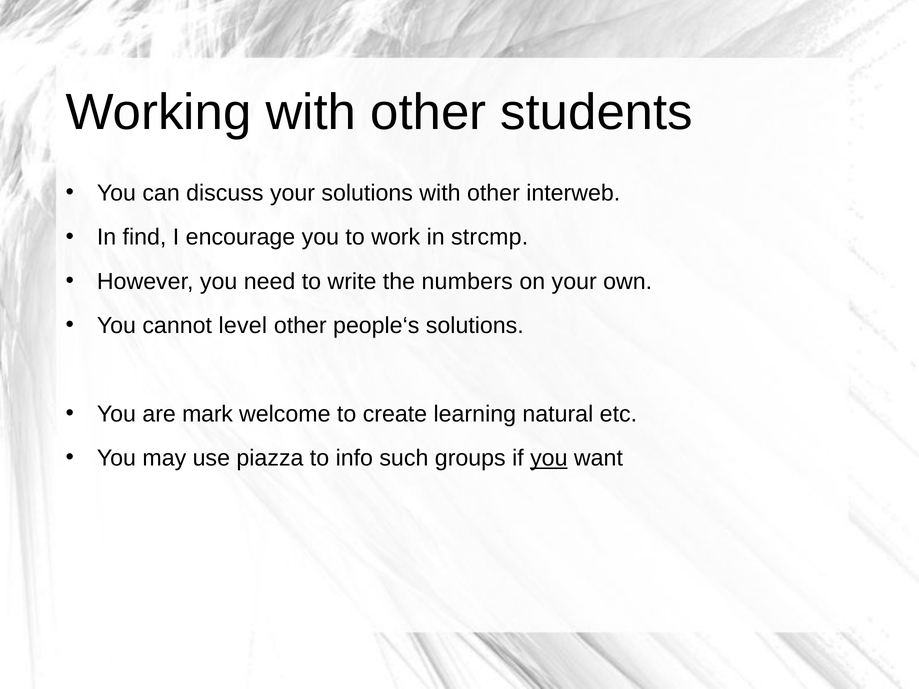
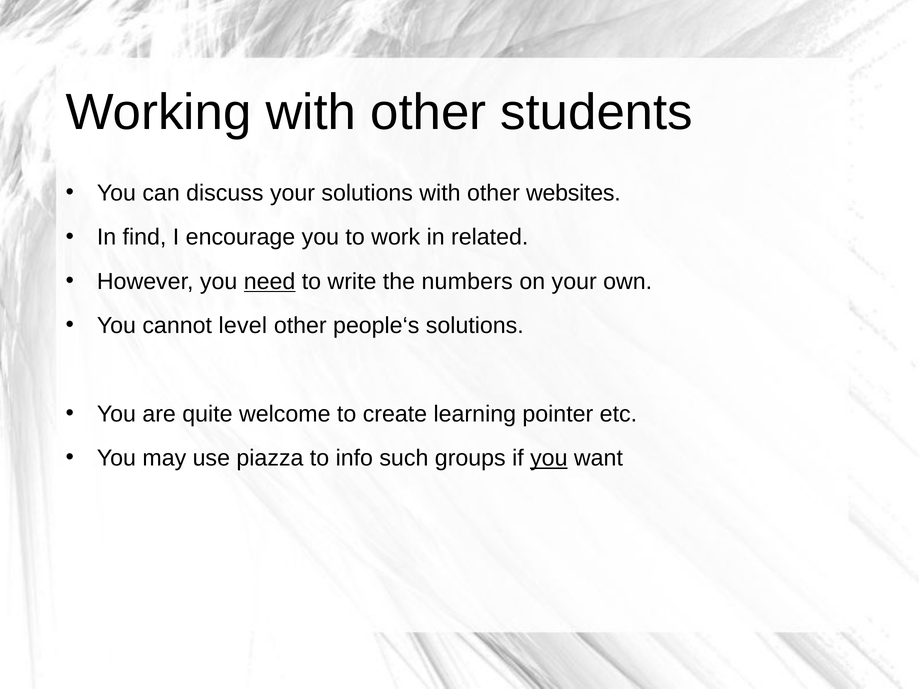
interweb: interweb -> websites
strcmp: strcmp -> related
need underline: none -> present
mark: mark -> quite
natural: natural -> pointer
